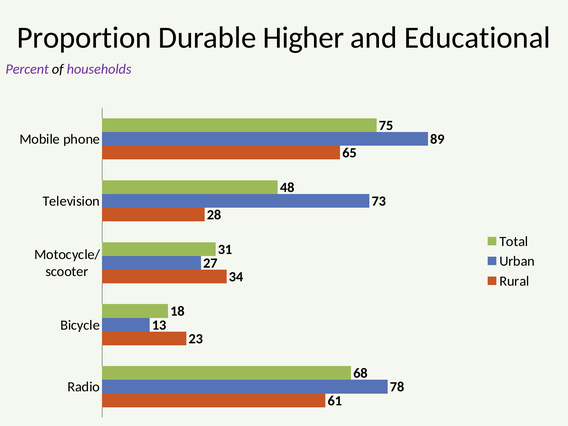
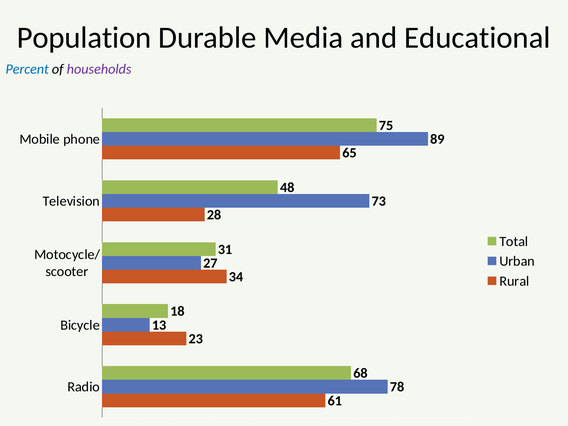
Proportion: Proportion -> Population
Higher: Higher -> Media
Percent colour: purple -> blue
